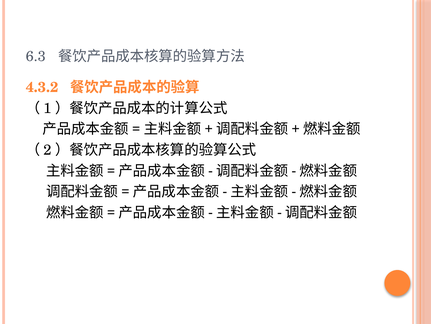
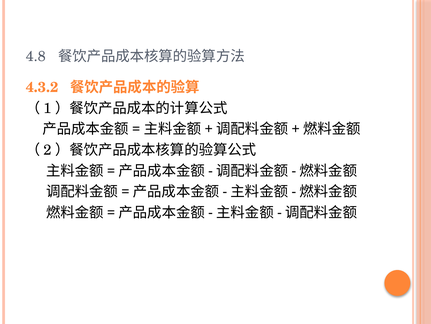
6.3: 6.3 -> 4.8
